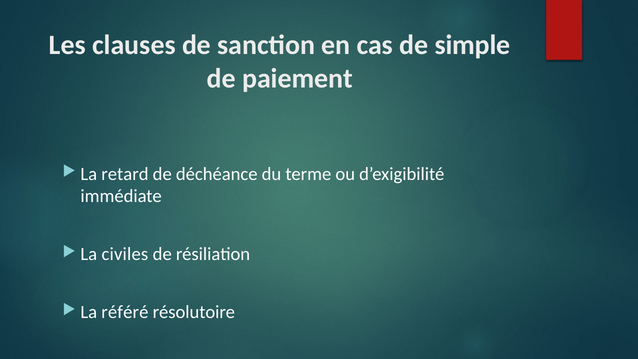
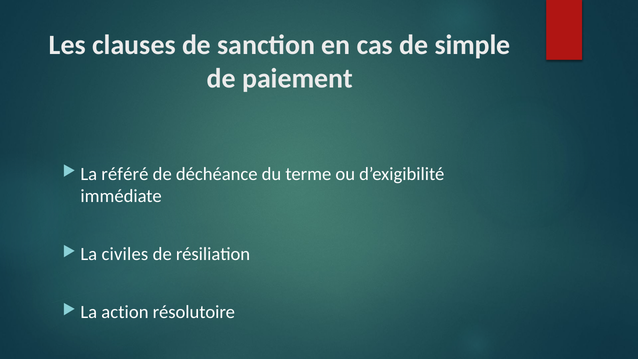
retard: retard -> référé
référé: référé -> action
